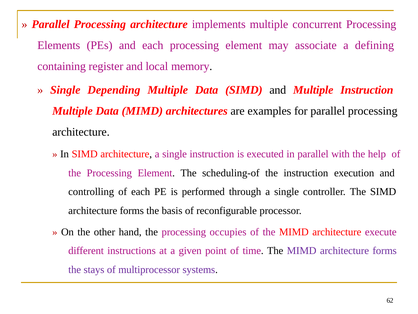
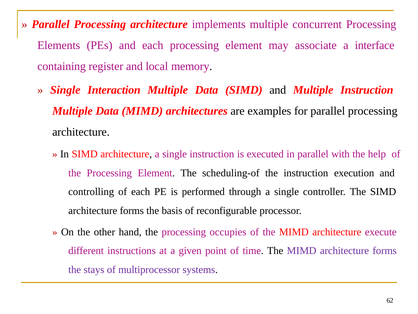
defining: defining -> interface
Depending: Depending -> Interaction
